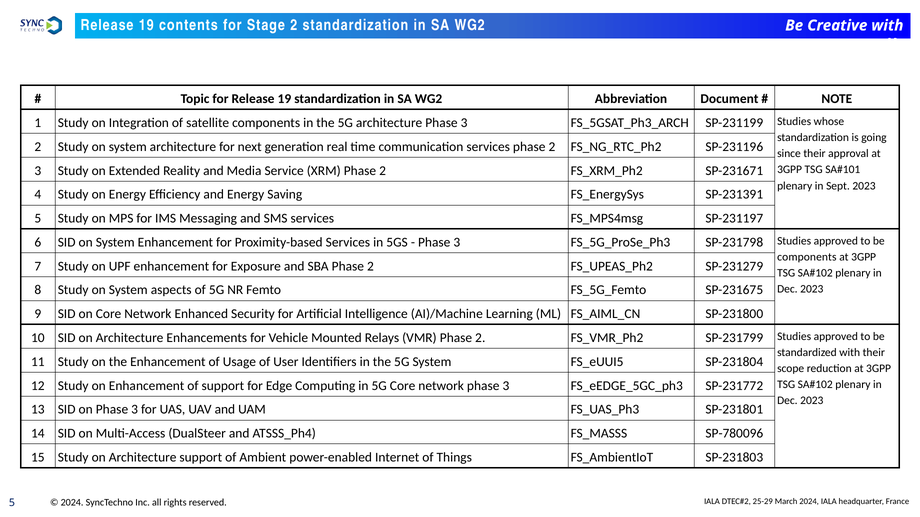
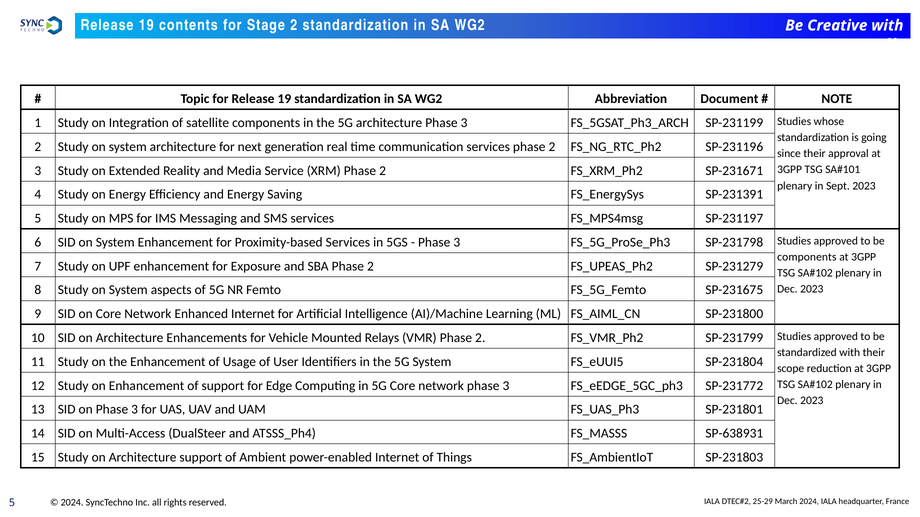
Enhanced Security: Security -> Internet
SP-780096: SP-780096 -> SP-638931
